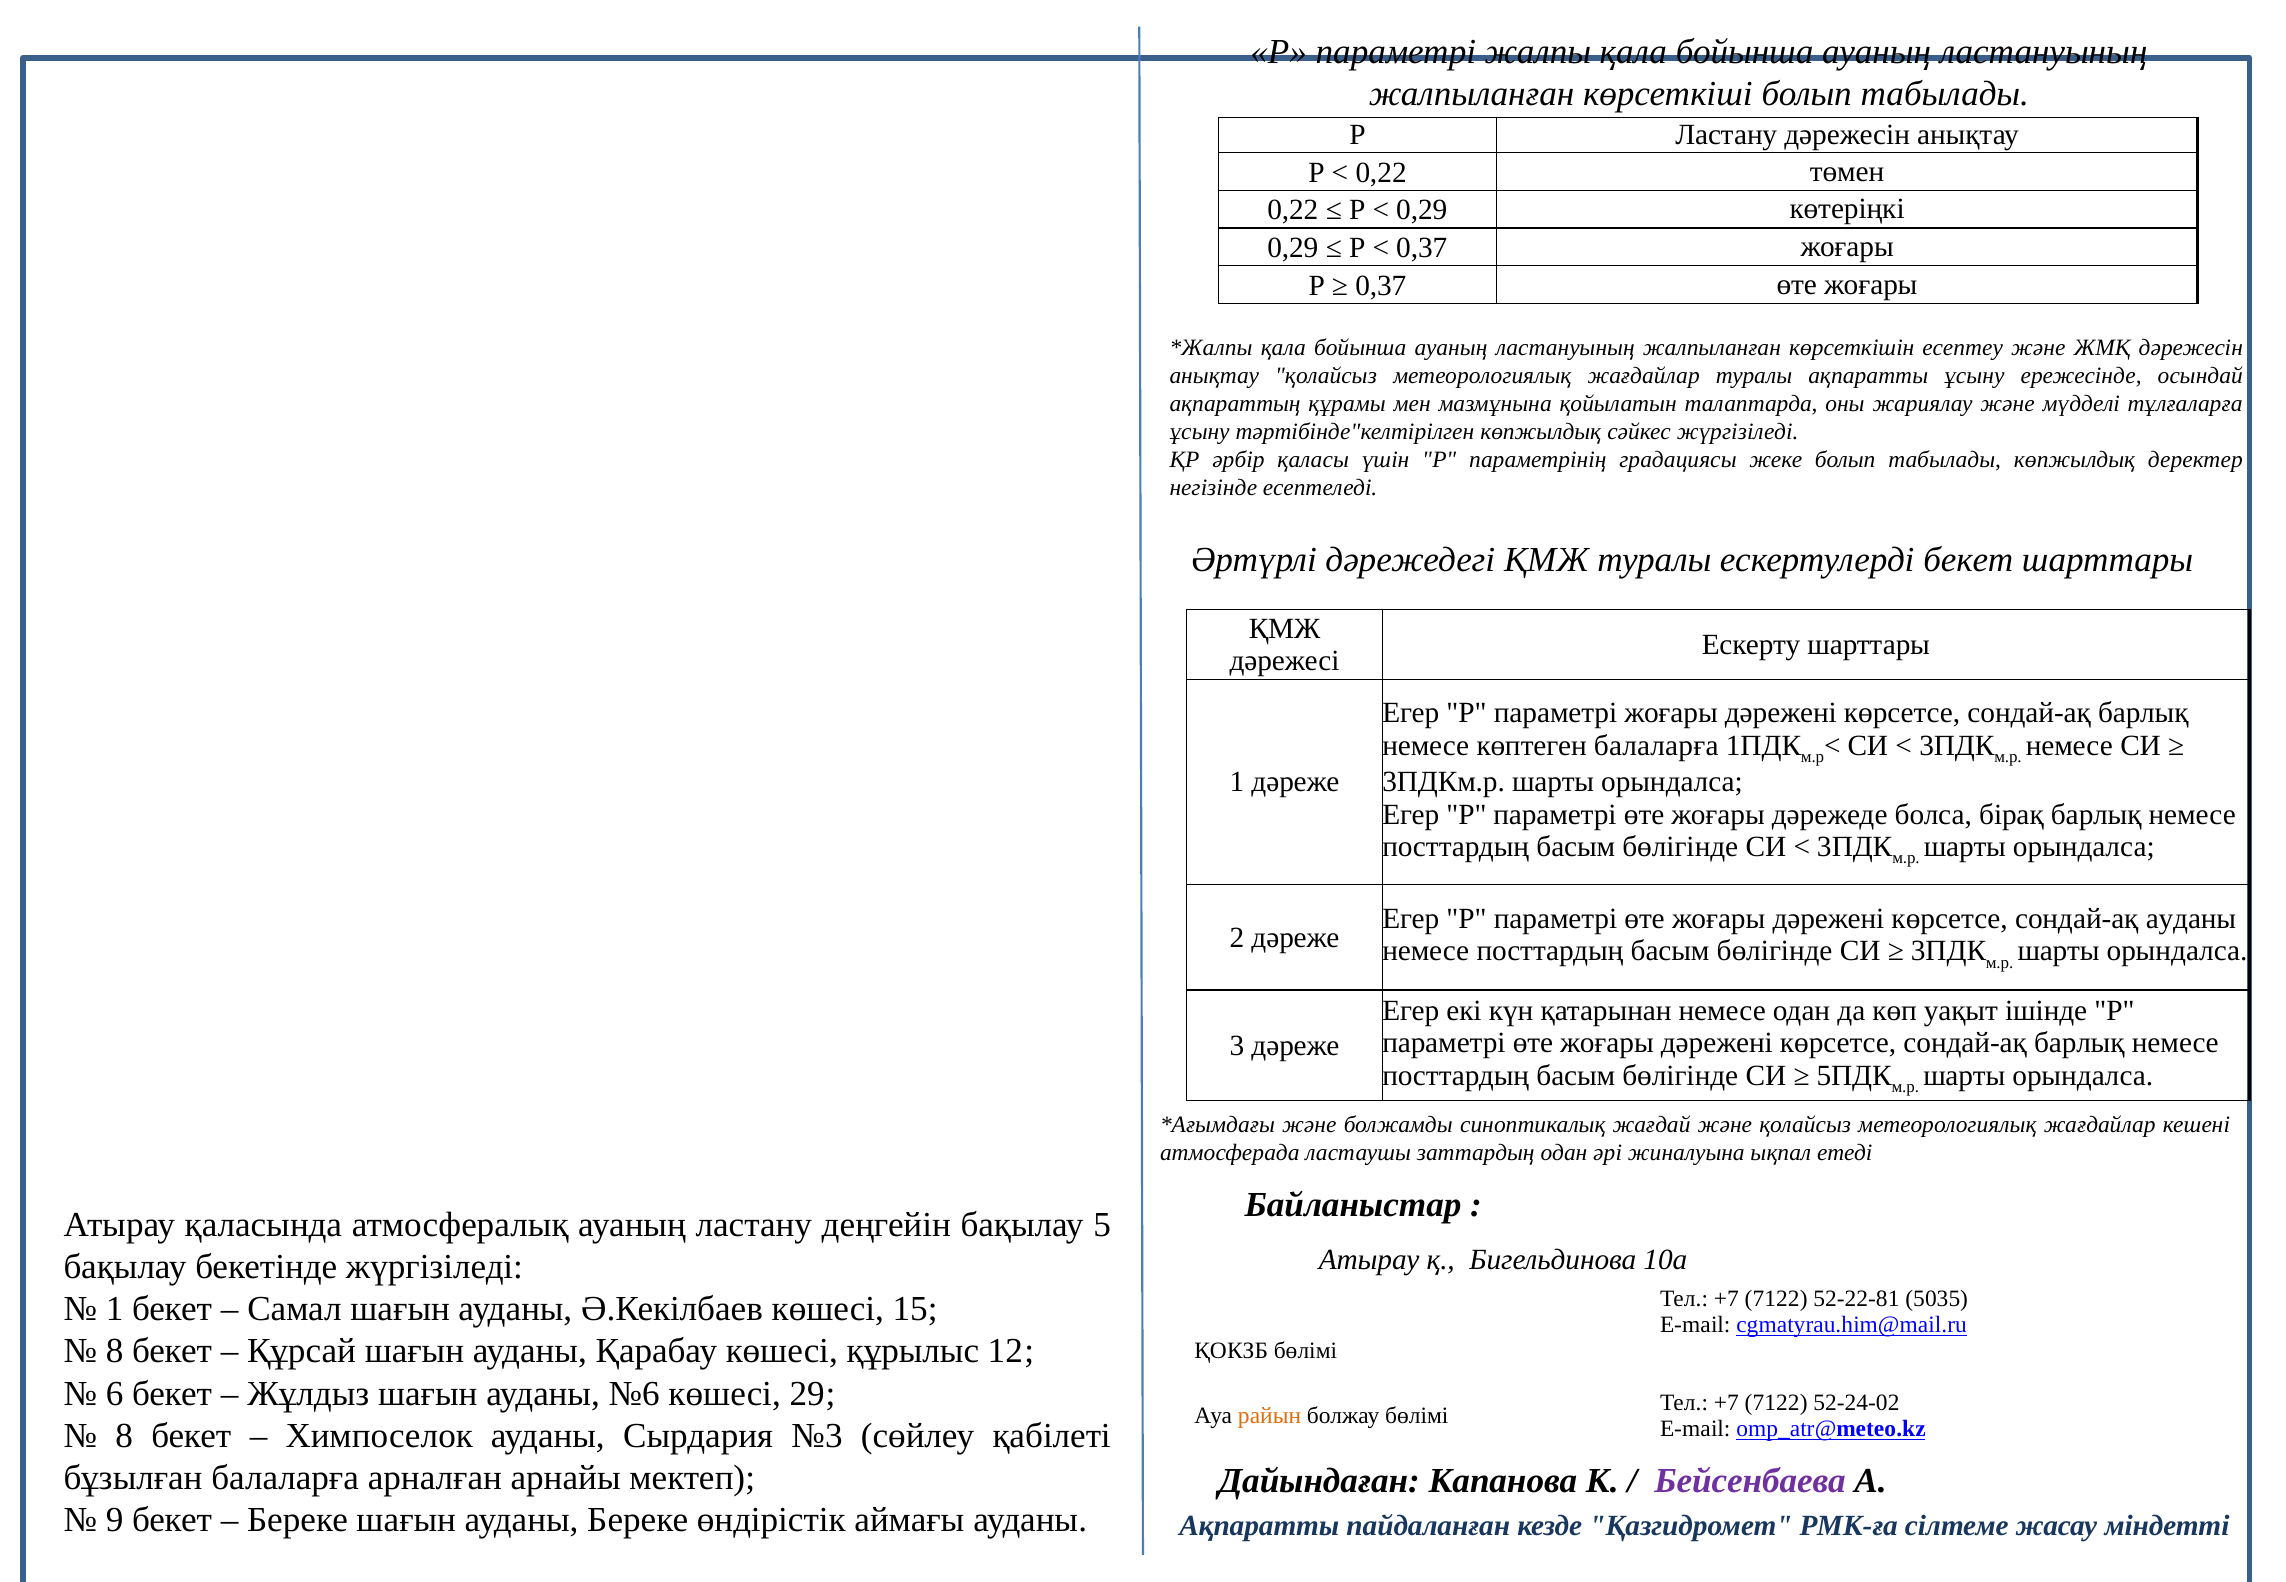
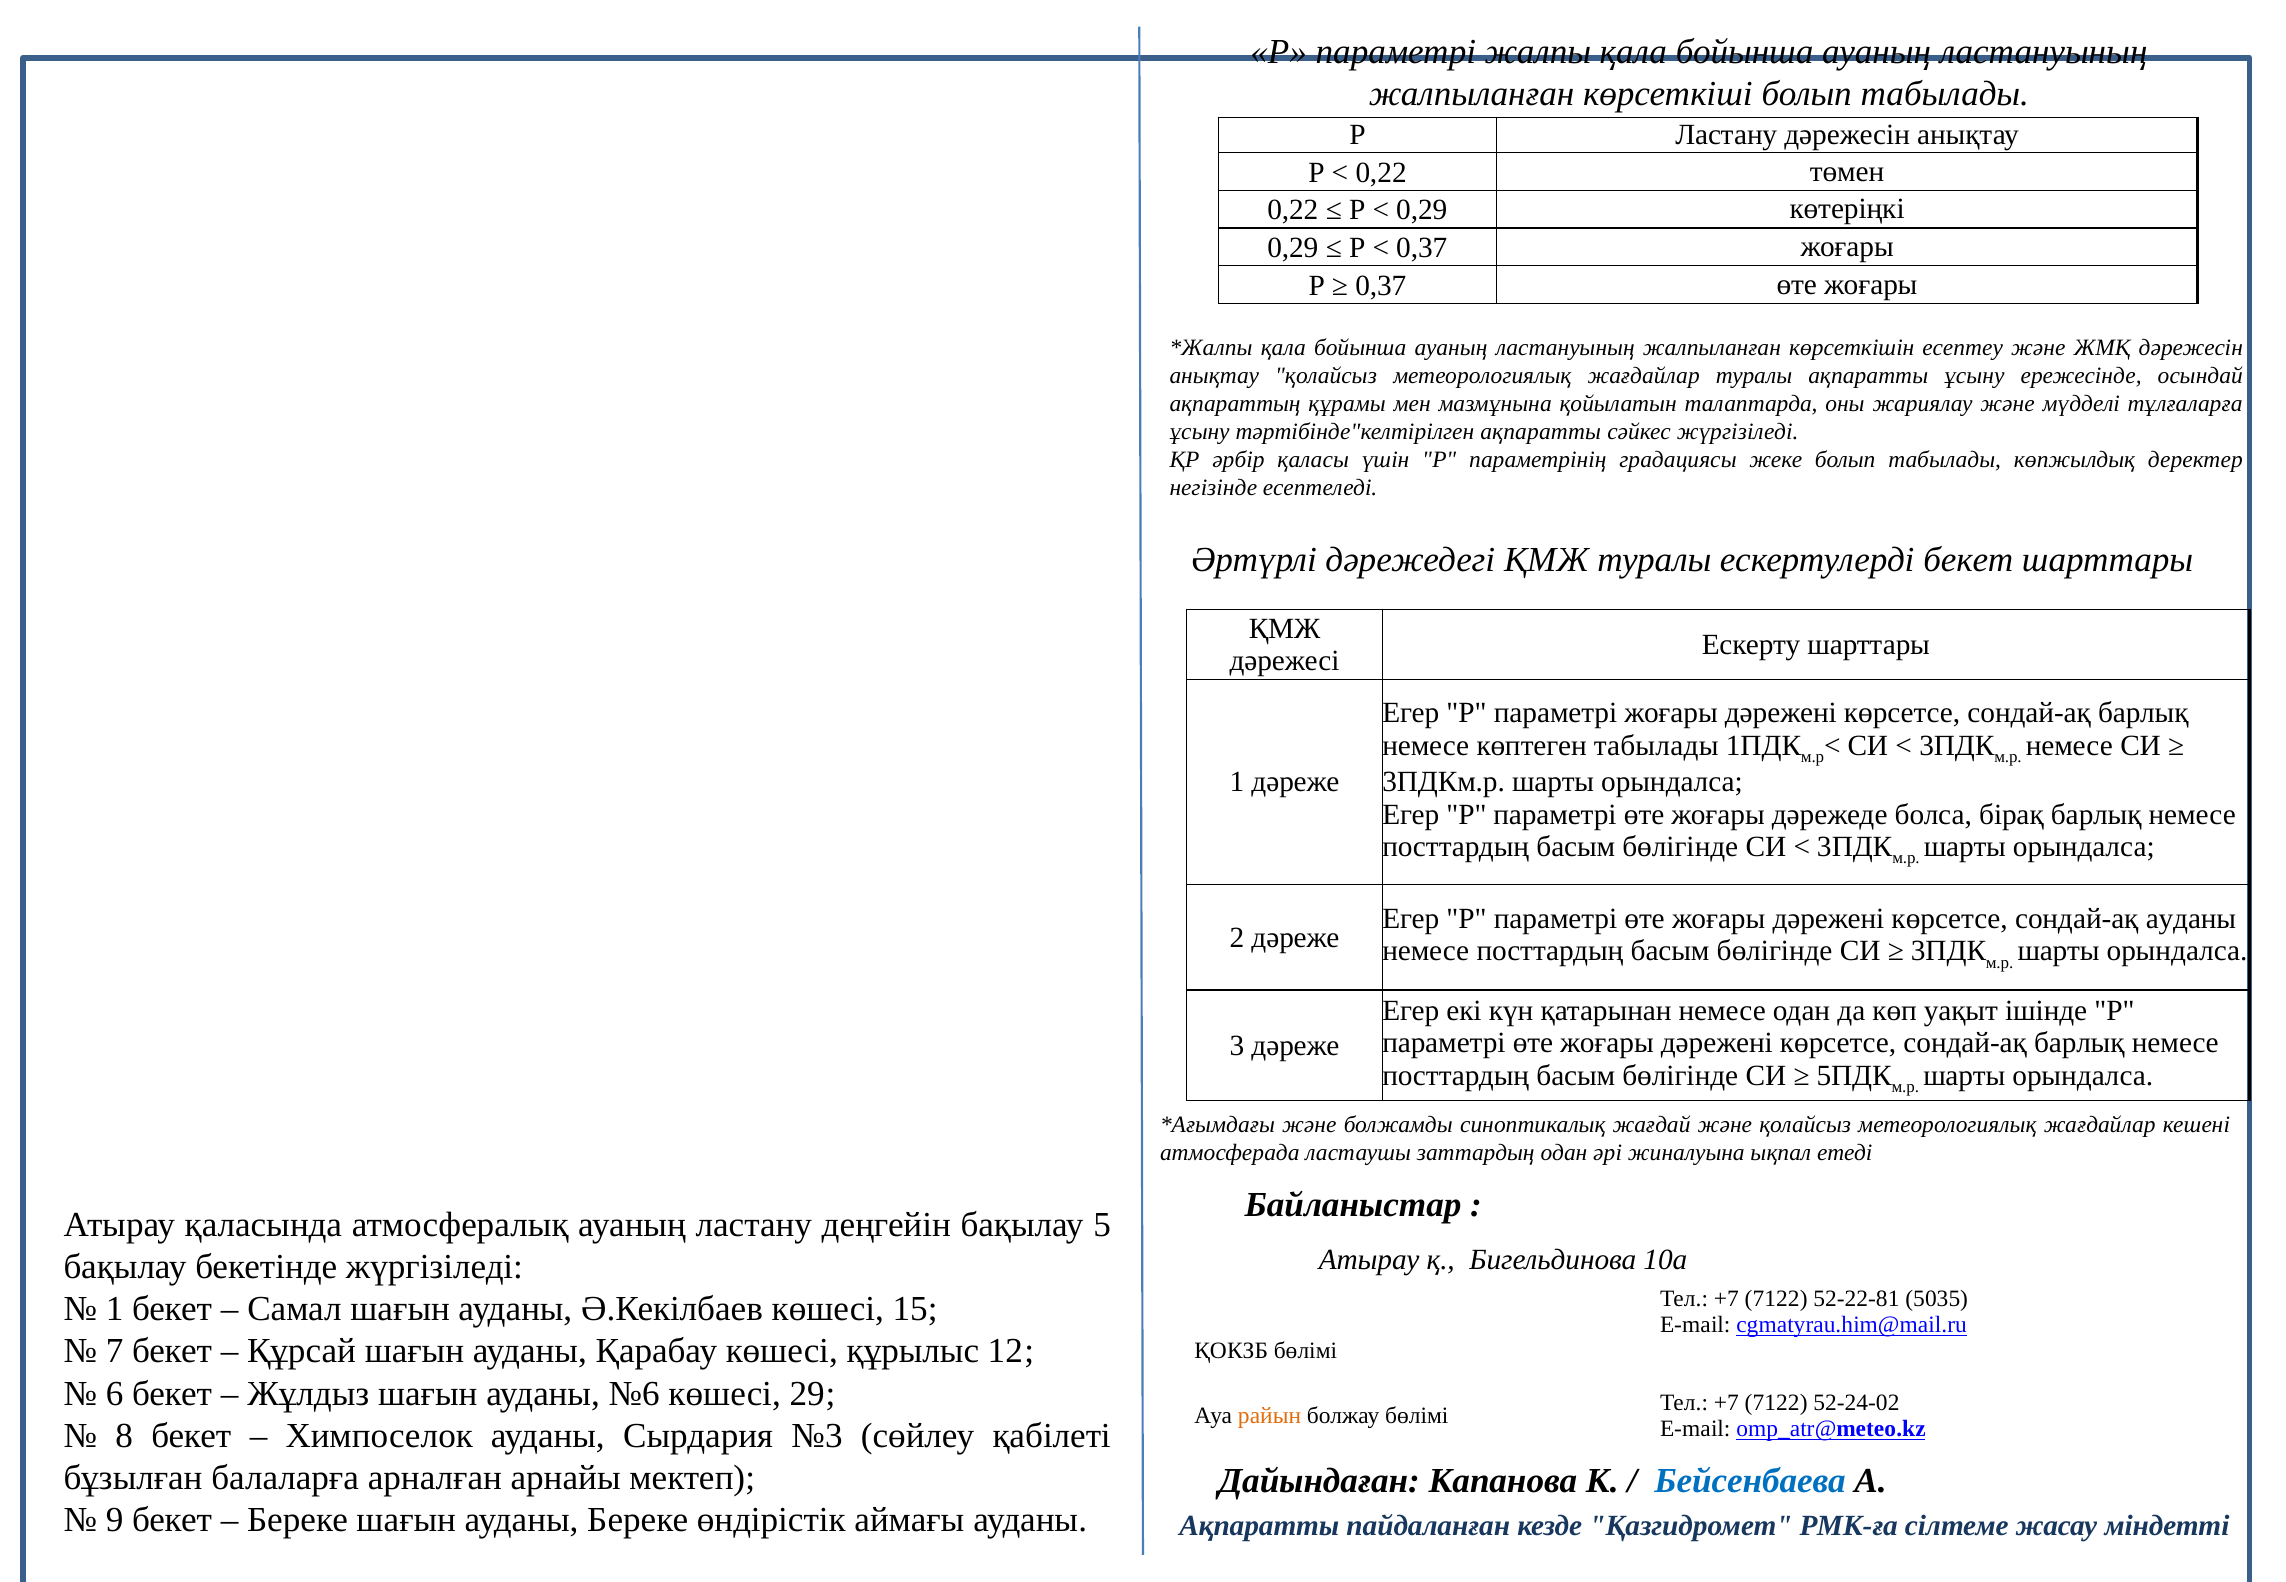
тәртібінде"келтірілген көпжылдық: көпжылдық -> ақпаратты
көптеген балаларға: балаларға -> табылады
8 at (115, 1352): 8 -> 7
Бейсенбаева colour: purple -> blue
